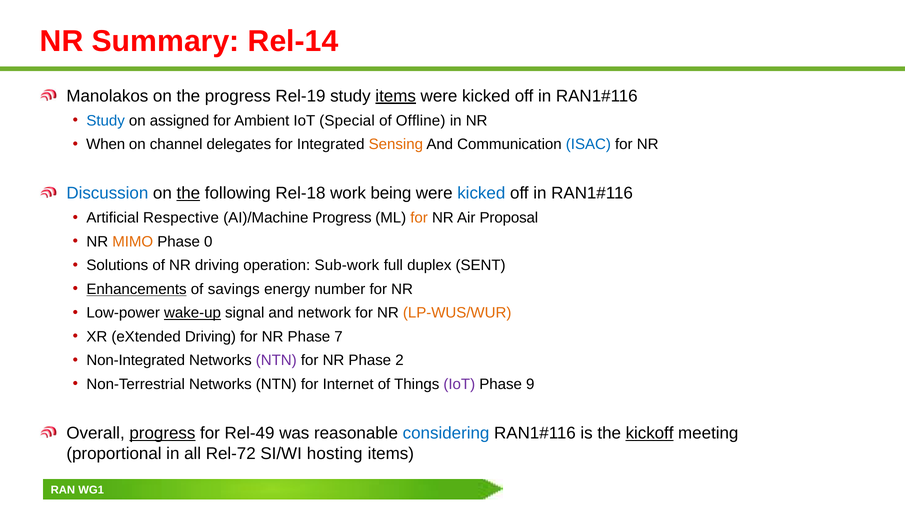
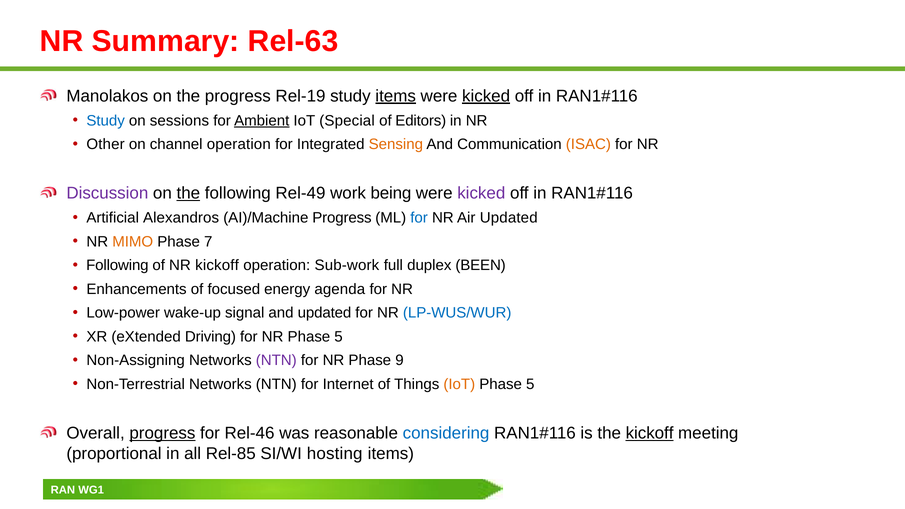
Rel-14: Rel-14 -> Rel-63
kicked at (486, 96) underline: none -> present
assigned: assigned -> sessions
Ambient underline: none -> present
Offline: Offline -> Editors
When: When -> Other
channel delegates: delegates -> operation
ISAC colour: blue -> orange
Discussion colour: blue -> purple
Rel-18: Rel-18 -> Rel-49
kicked at (481, 193) colour: blue -> purple
Respective: Respective -> Alexandros
for at (419, 218) colour: orange -> blue
Air Proposal: Proposal -> Updated
0: 0 -> 7
Solutions at (117, 266): Solutions -> Following
NR driving: driving -> kickoff
SENT: SENT -> BEEN
Enhancements underline: present -> none
savings: savings -> focused
number: number -> agenda
wake-up underline: present -> none
and network: network -> updated
LP-WUS/WUR colour: orange -> blue
NR Phase 7: 7 -> 5
Non-Integrated: Non-Integrated -> Non-Assigning
2: 2 -> 9
IoT at (459, 384) colour: purple -> orange
9 at (530, 384): 9 -> 5
Rel-49: Rel-49 -> Rel-46
Rel-72: Rel-72 -> Rel-85
